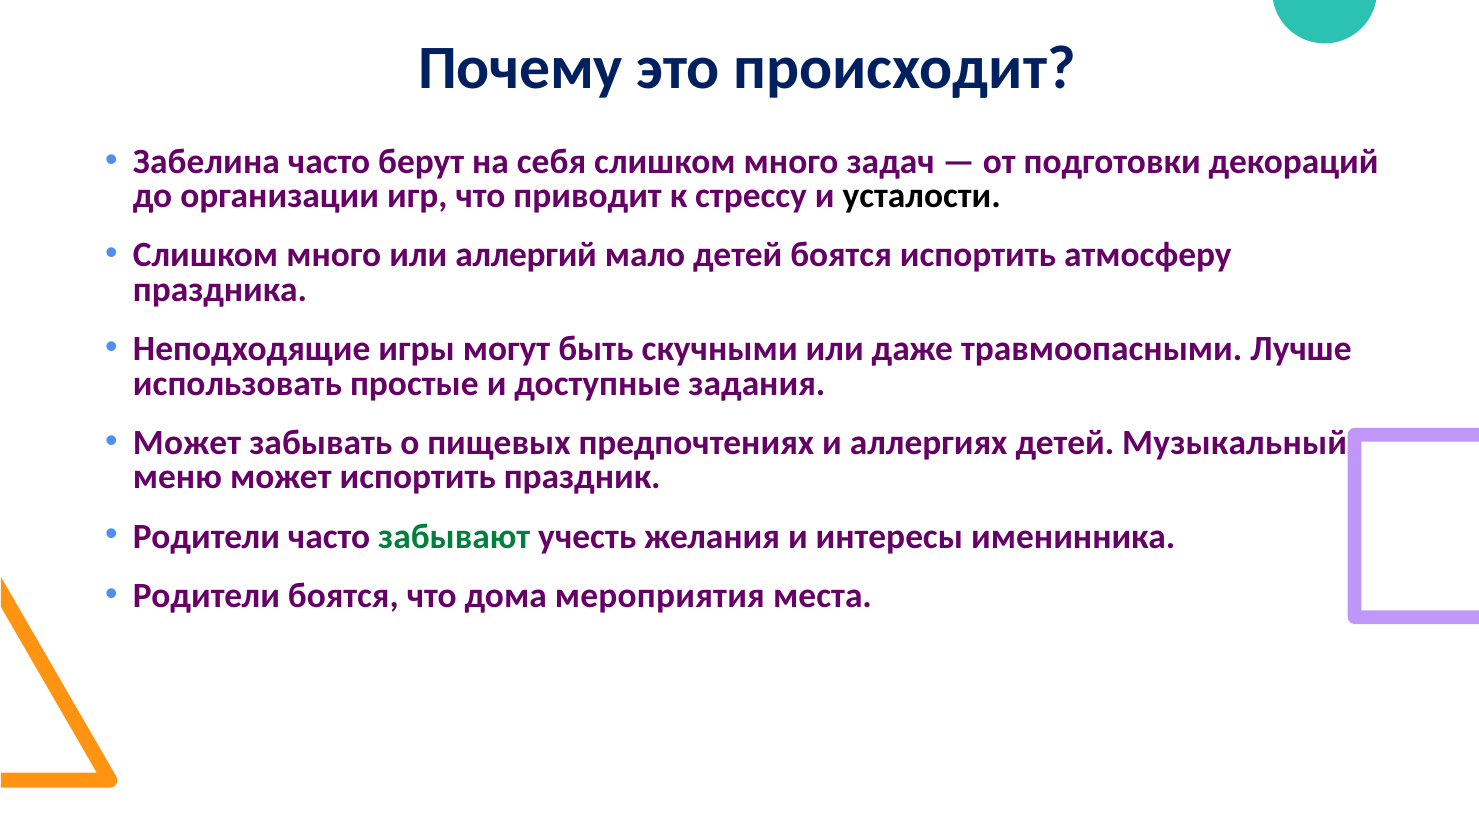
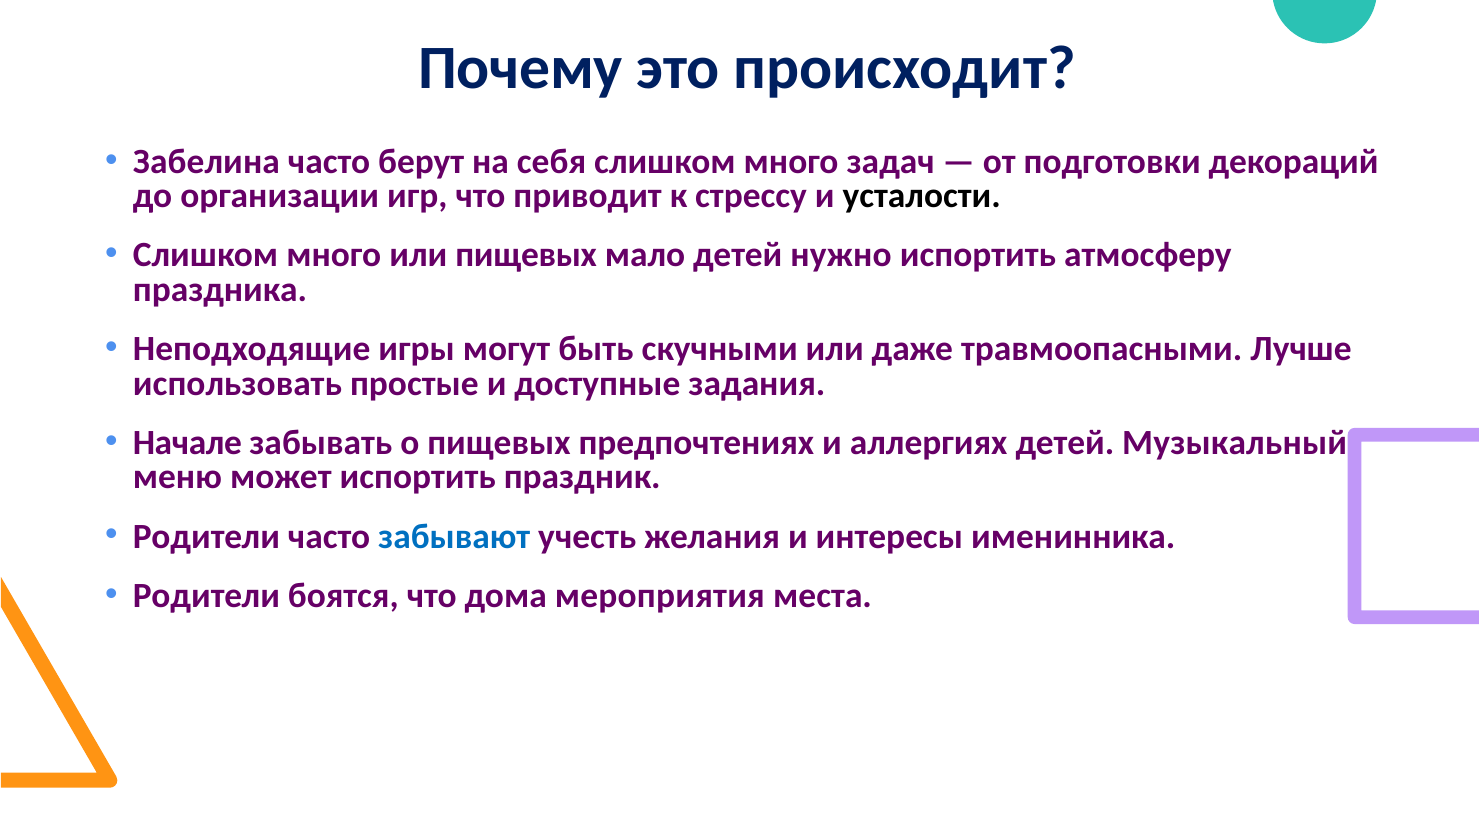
или аллергий: аллергий -> пищевых
детей боятся: боятся -> нужно
Может at (187, 443): Может -> Начале
забывают colour: green -> blue
